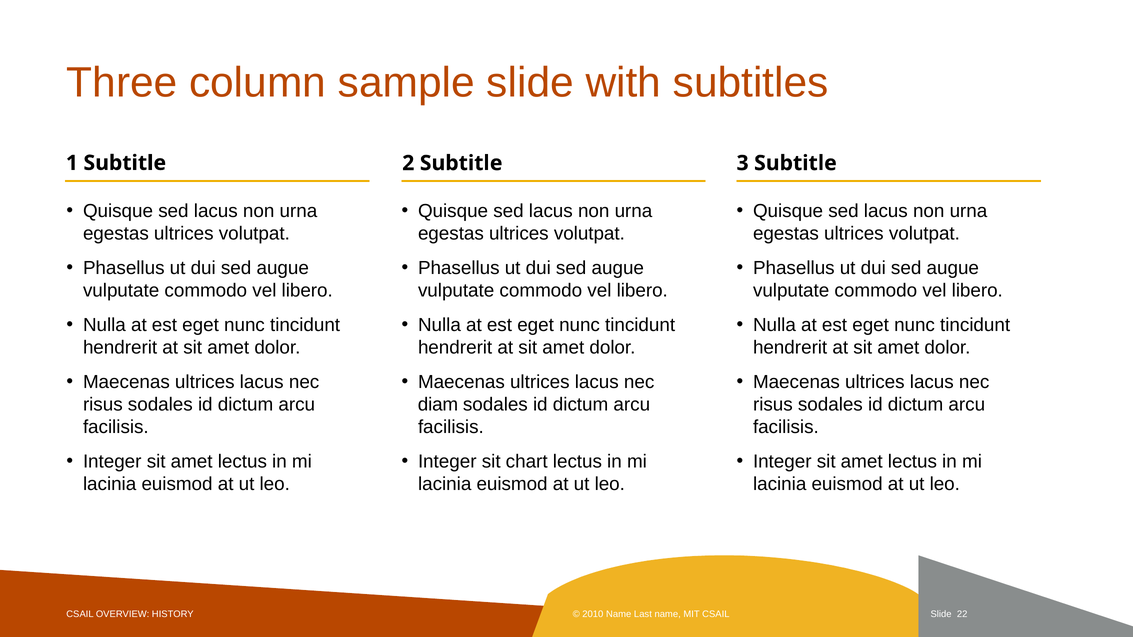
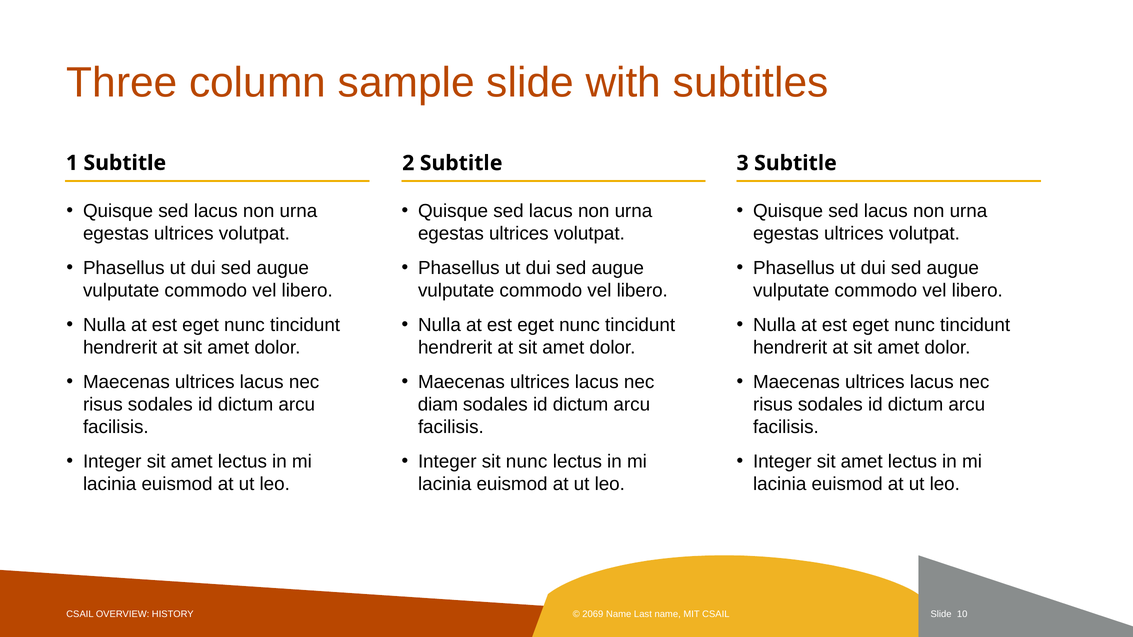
sit chart: chart -> nunc
2010: 2010 -> 2069
22: 22 -> 10
